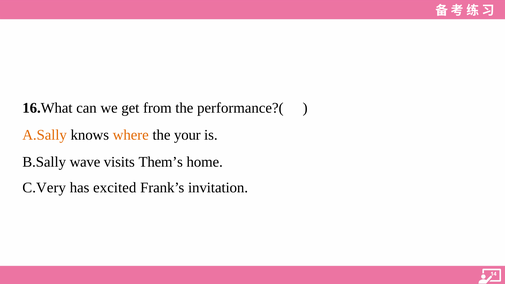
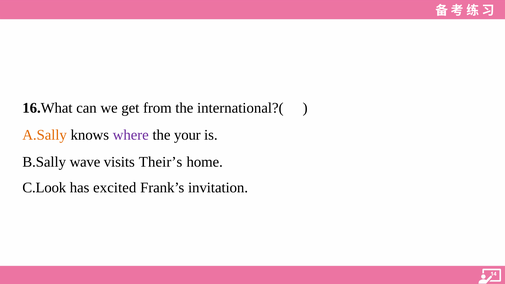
performance?(: performance?( -> international?(
where colour: orange -> purple
Them’s: Them’s -> Their’s
C.Very: C.Very -> C.Look
